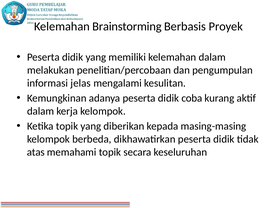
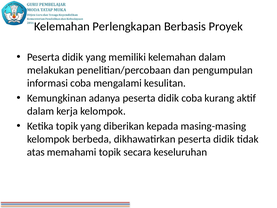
Brainstorming: Brainstorming -> Perlengkapan
informasi jelas: jelas -> coba
